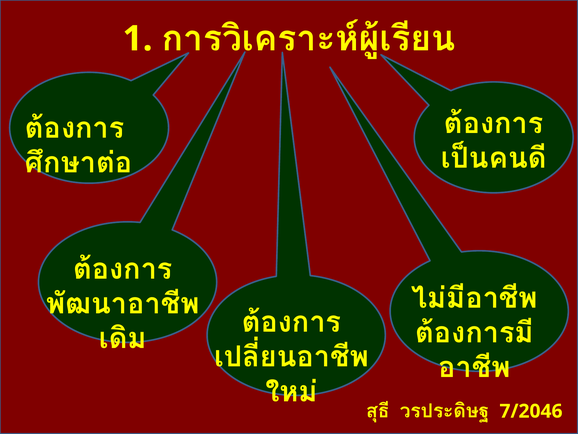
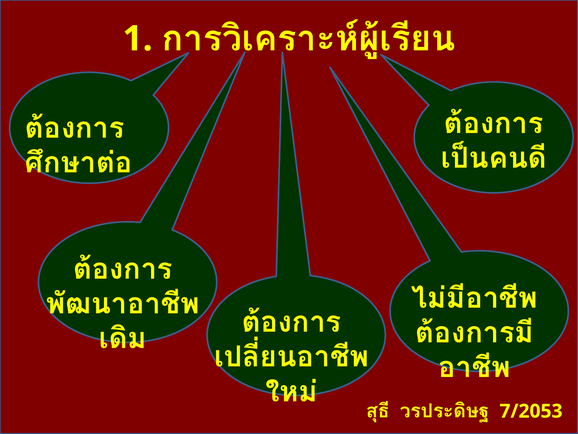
7/2046: 7/2046 -> 7/2053
